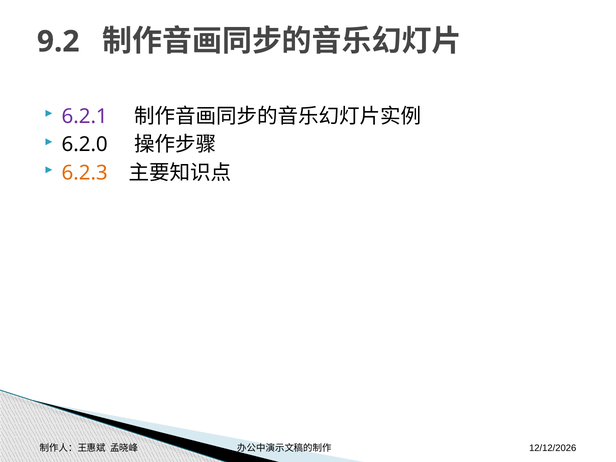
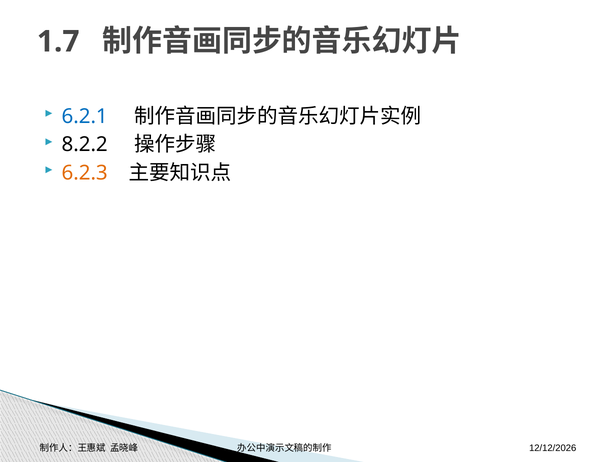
9.2: 9.2 -> 1.7
6.2.1 colour: purple -> blue
6.2.0: 6.2.0 -> 8.2.2
